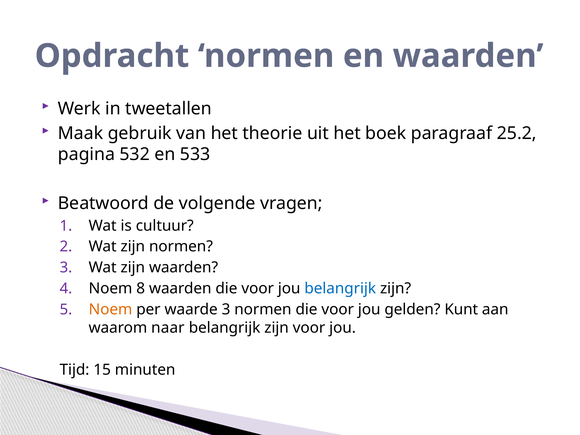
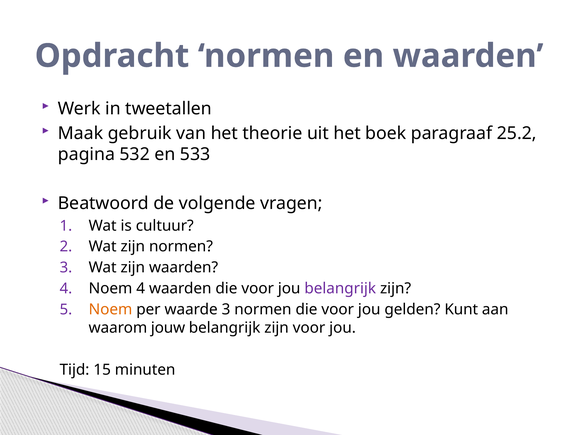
Noem 8: 8 -> 4
belangrijk at (340, 289) colour: blue -> purple
naar: naar -> jouw
